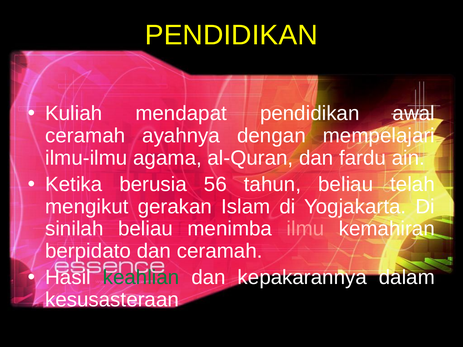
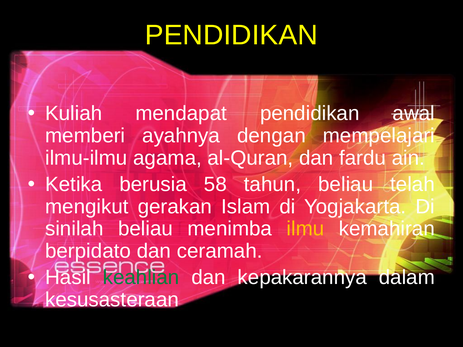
ceramah at (85, 136): ceramah -> memberi
56: 56 -> 58
ilmu colour: pink -> yellow
